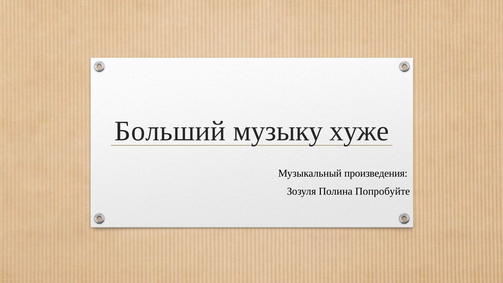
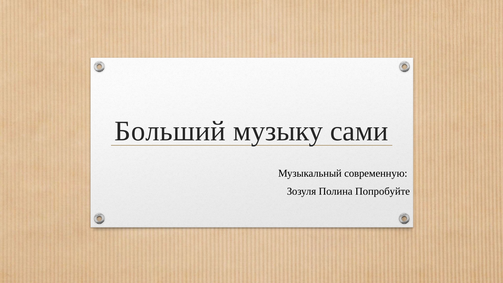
хуже: хуже -> сами
произведения: произведения -> современную
